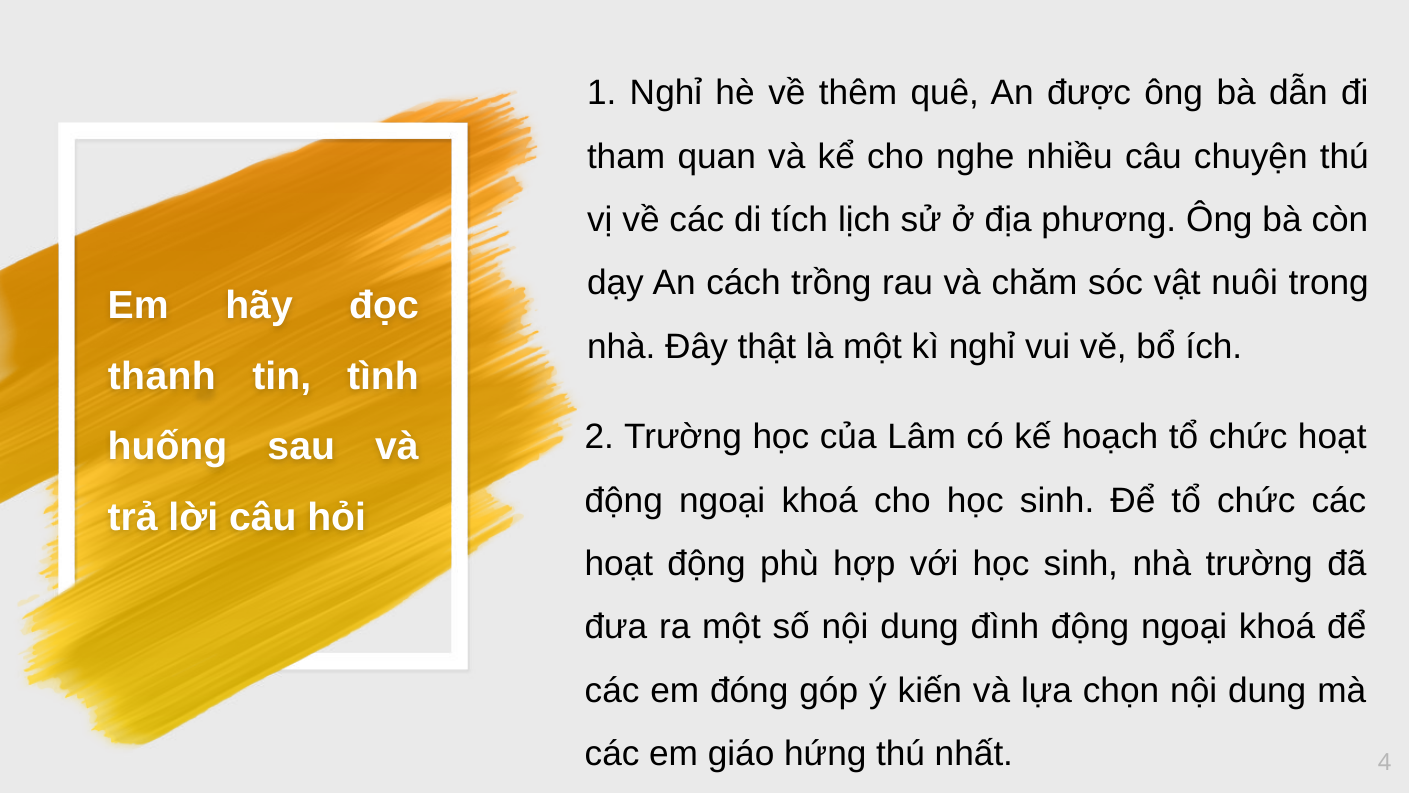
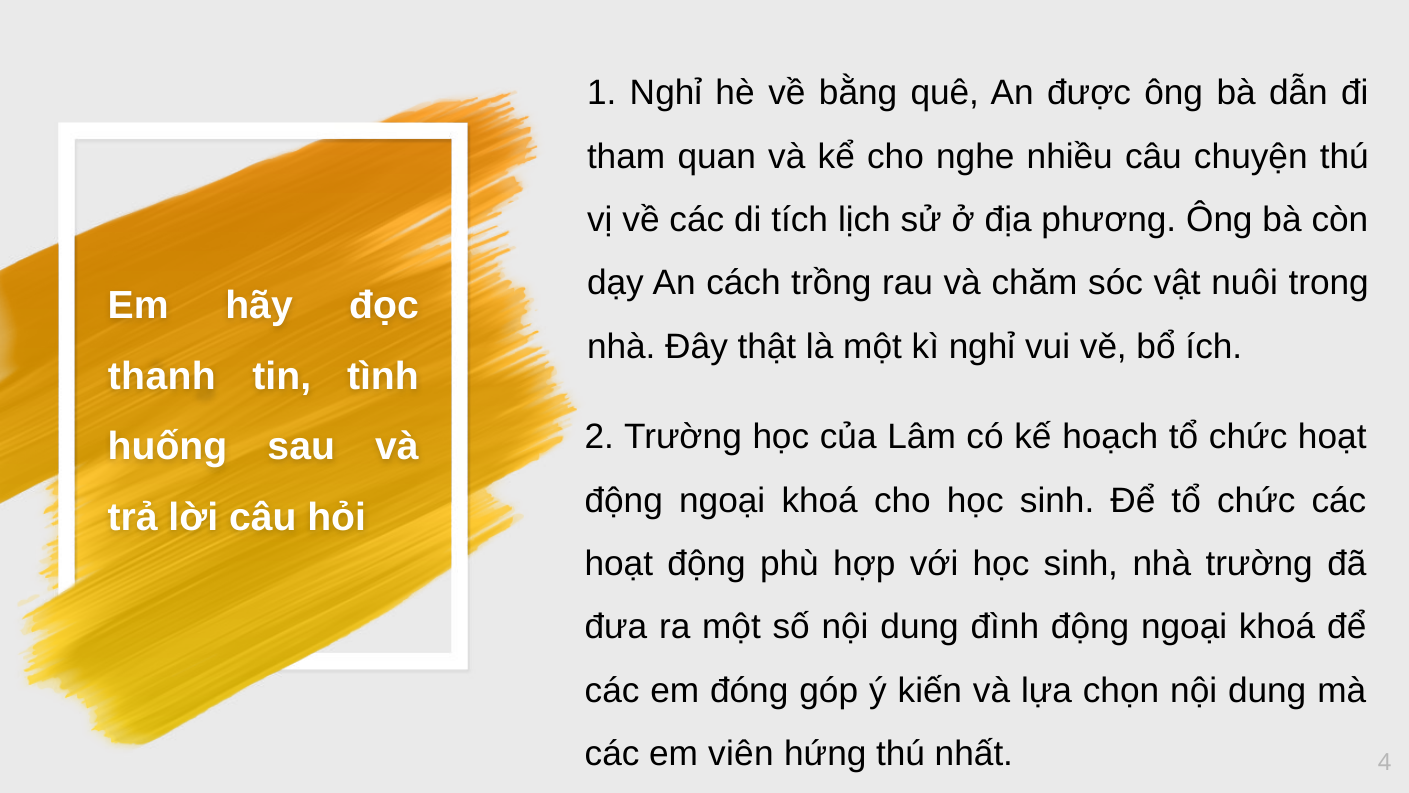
thêm: thêm -> bằng
giáo: giáo -> viên
